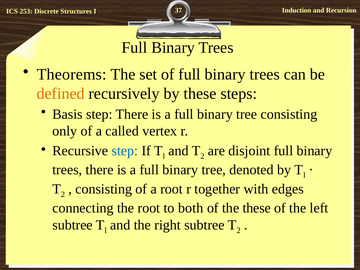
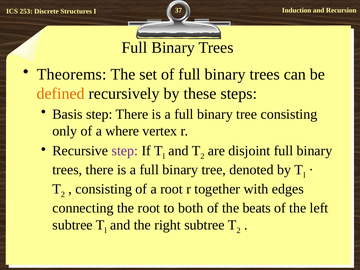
called: called -> where
step at (125, 151) colour: blue -> purple
the these: these -> beats
